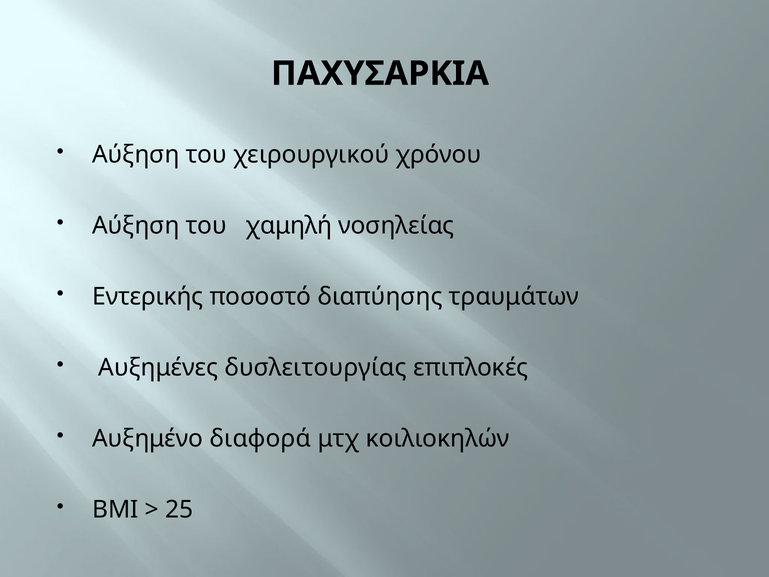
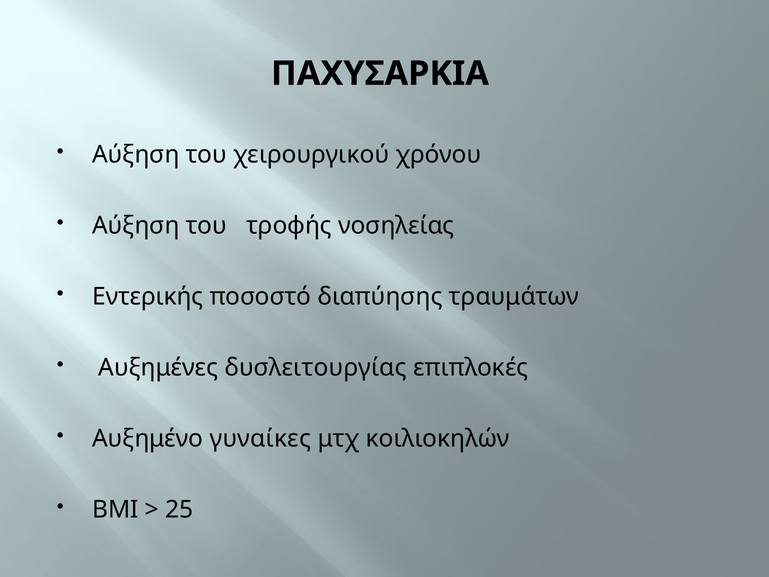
χαμηλή: χαμηλή -> τροφής
διαφορά: διαφορά -> γυναίκες
